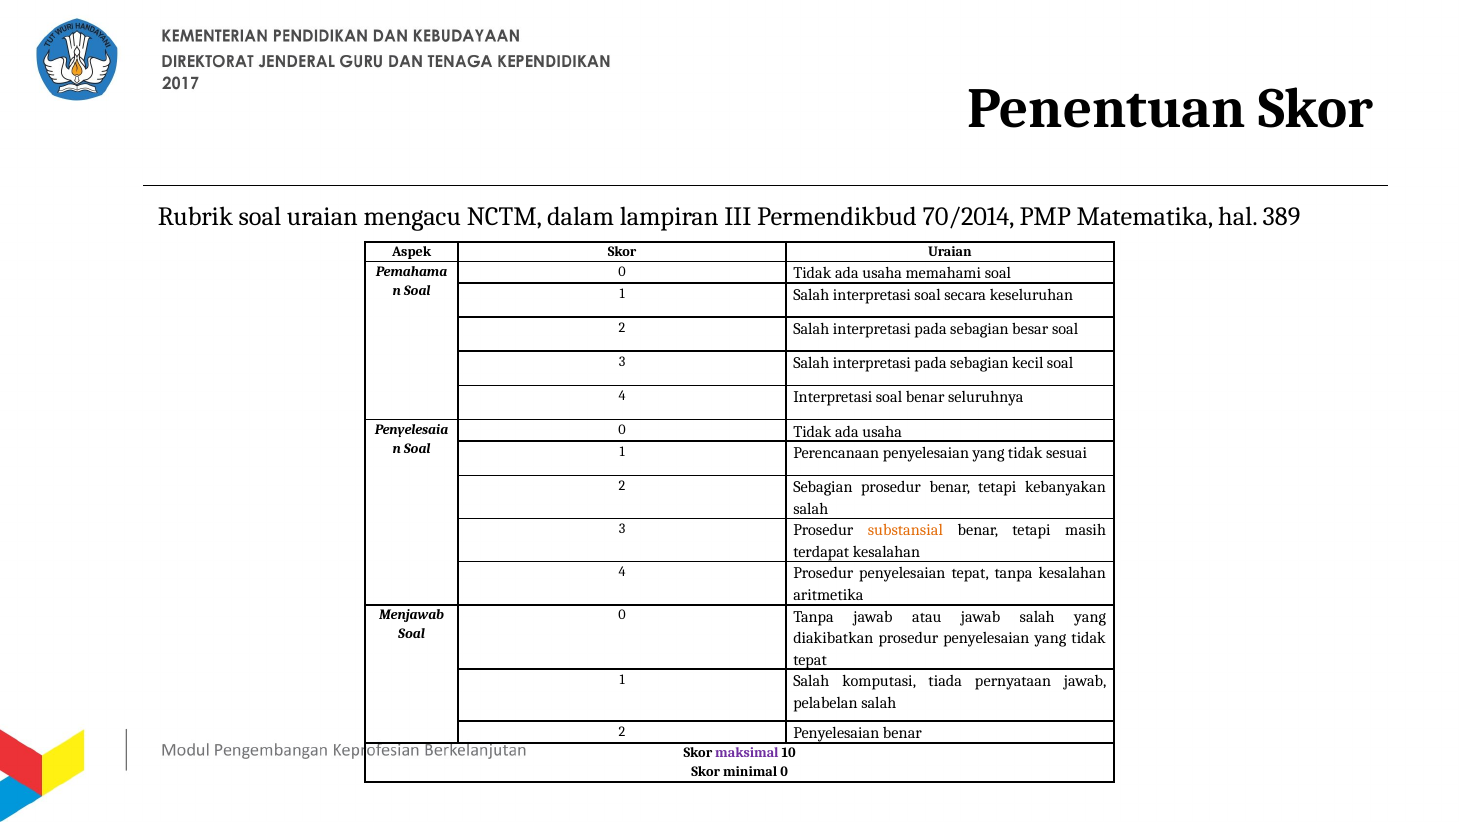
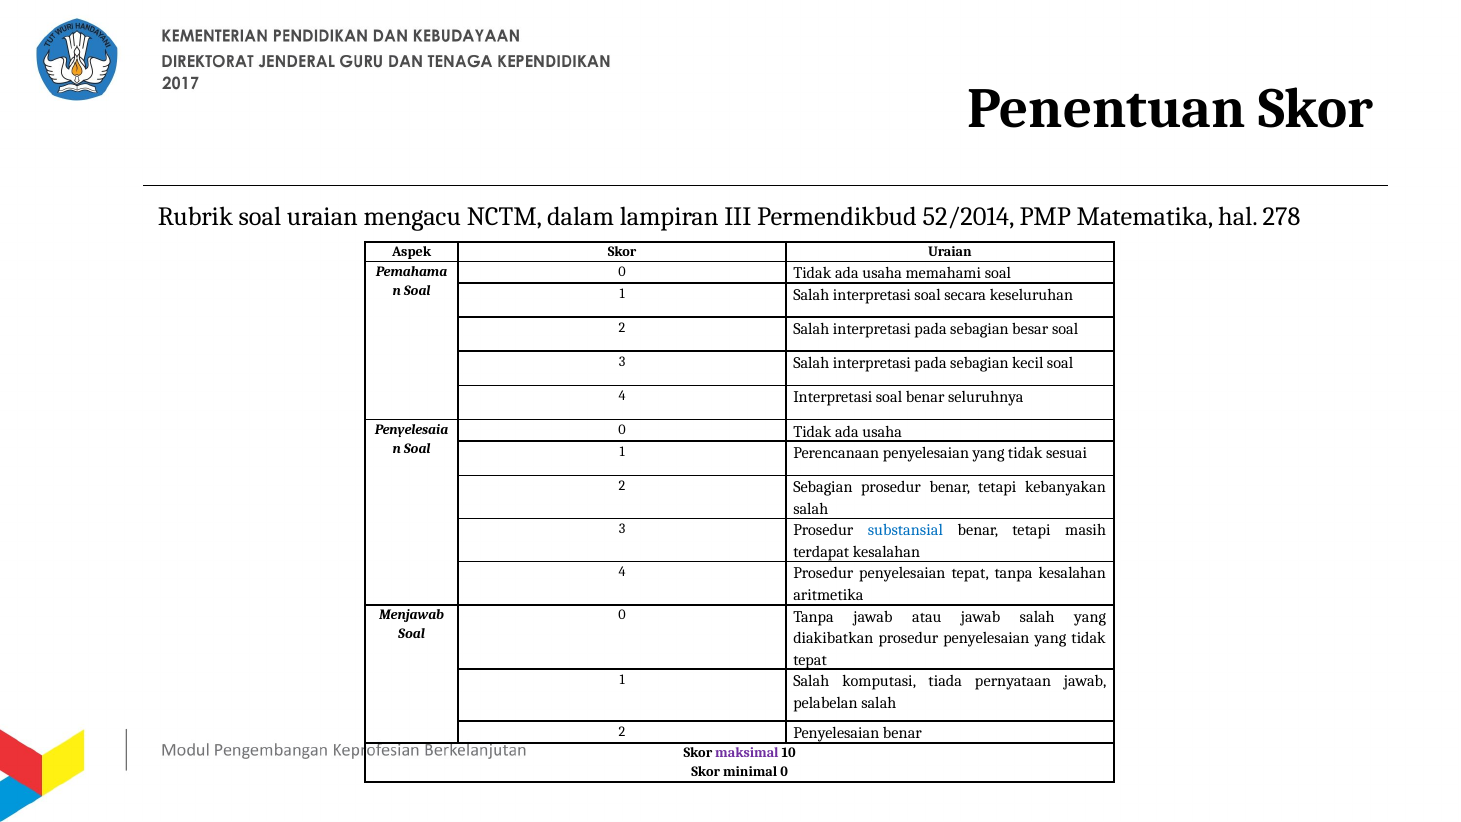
70/2014: 70/2014 -> 52/2014
389: 389 -> 278
substansial colour: orange -> blue
